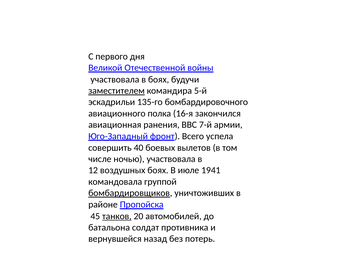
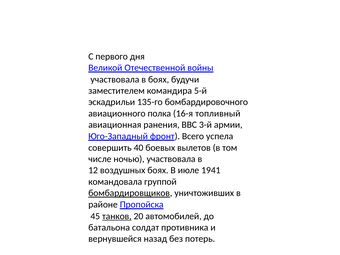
заместителем underline: present -> none
закончился: закончился -> топливный
7-й: 7-й -> 3-й
